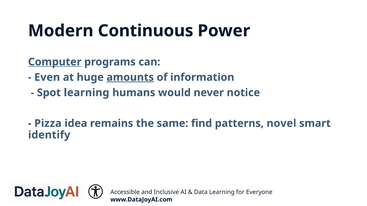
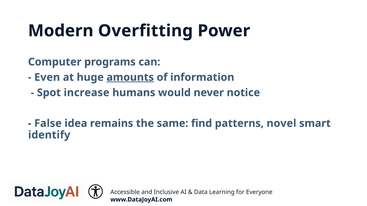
Continuous: Continuous -> Overfitting
Computer underline: present -> none
Spot learning: learning -> increase
Pizza: Pizza -> False
